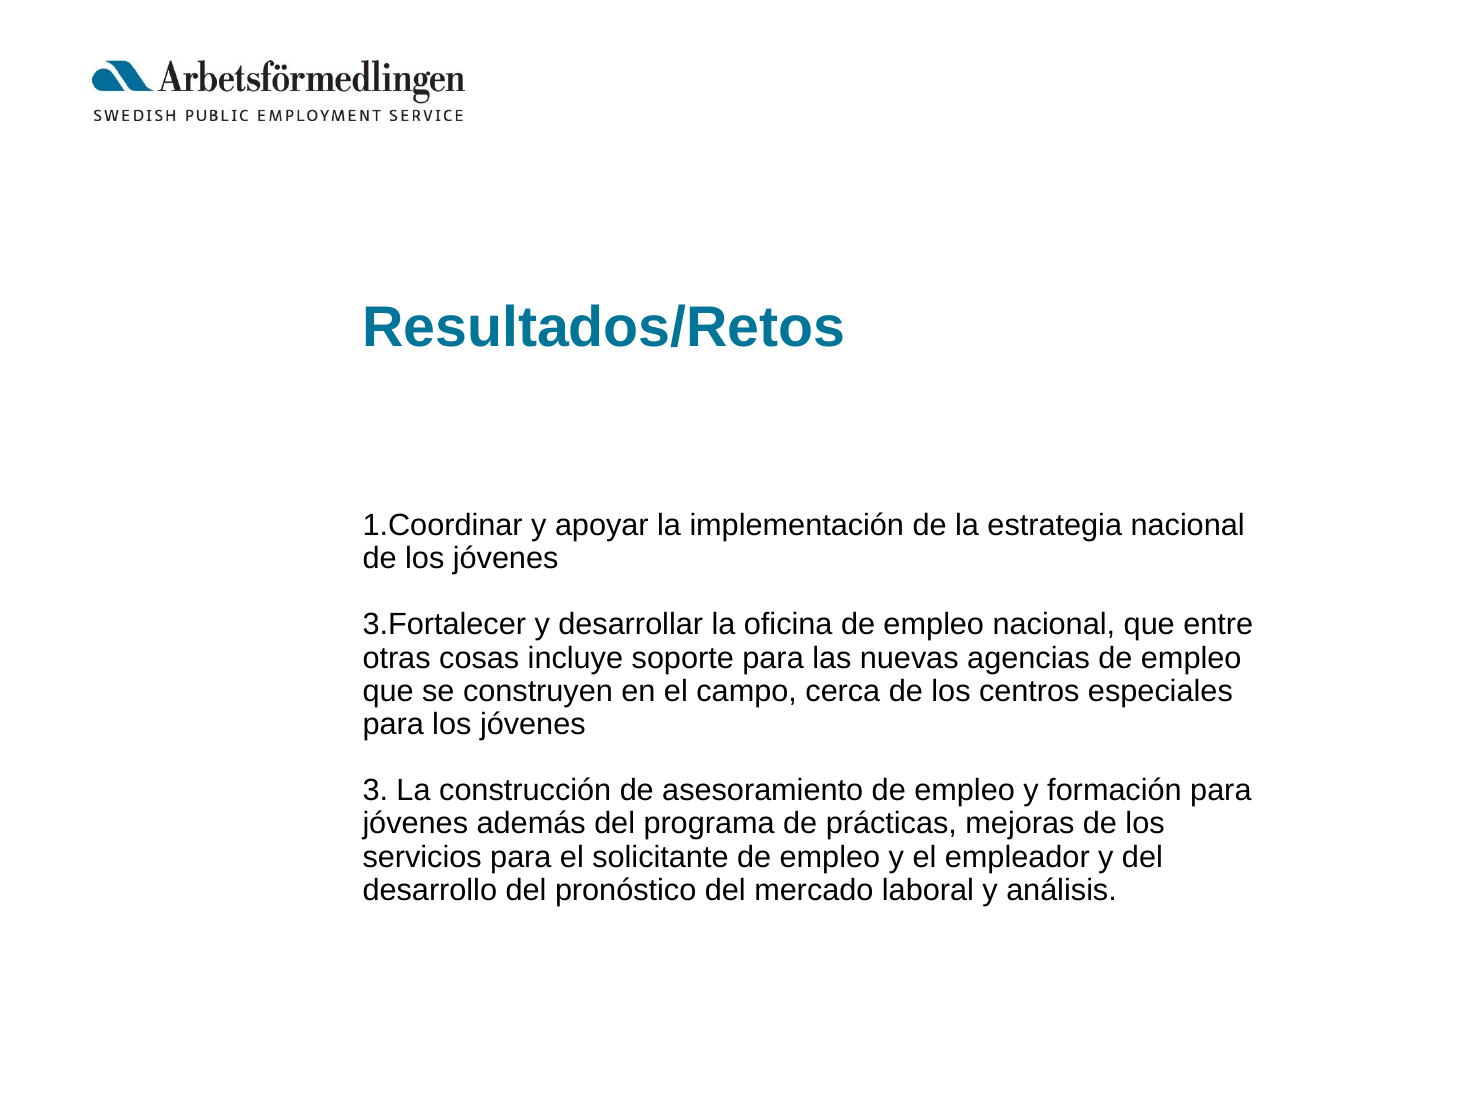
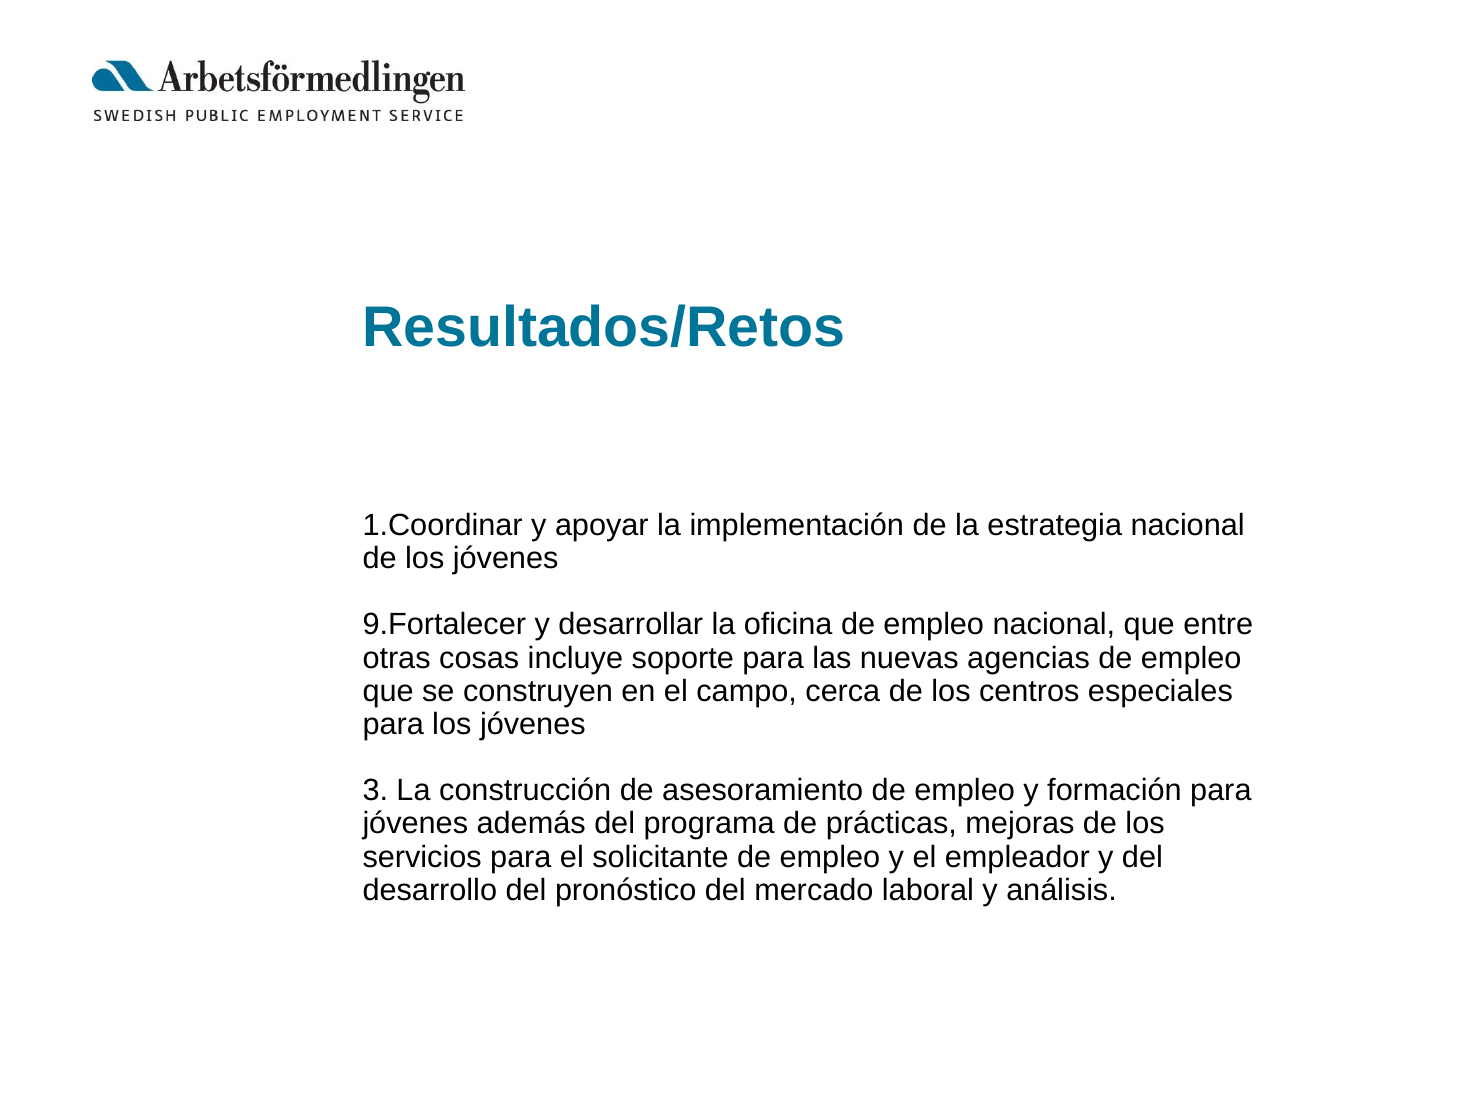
3.Fortalecer: 3.Fortalecer -> 9.Fortalecer
